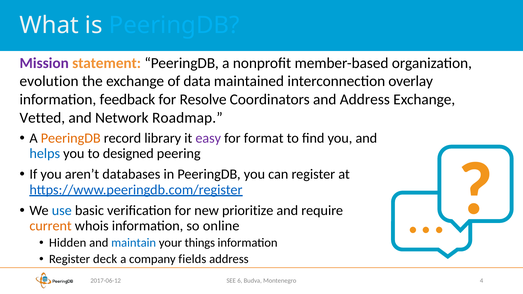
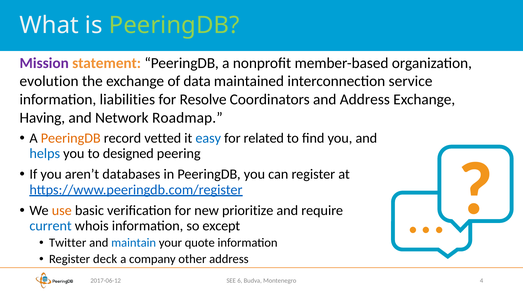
PeeringDB at (174, 25) colour: light blue -> light green
overlay: overlay -> service
feedback: feedback -> liabilities
Vetted: Vetted -> Having
library: library -> vetted
easy colour: purple -> blue
format: format -> related
use colour: blue -> orange
current colour: orange -> blue
online: online -> except
Hidden: Hidden -> Twitter
things: things -> quote
fields: fields -> other
